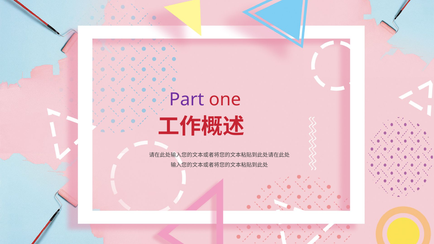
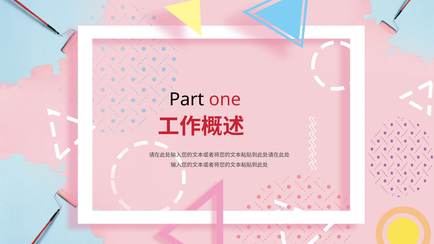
Part colour: purple -> black
